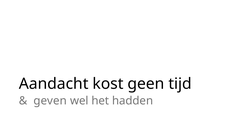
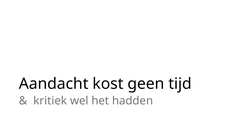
geven: geven -> kritiek
